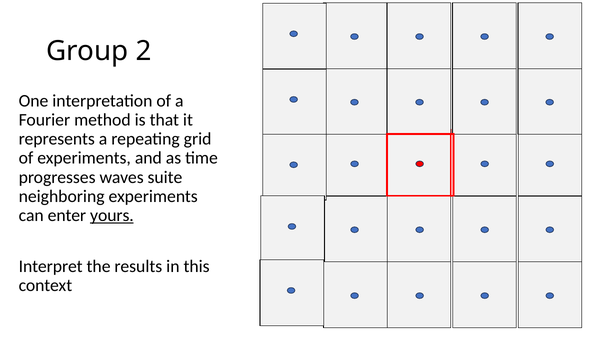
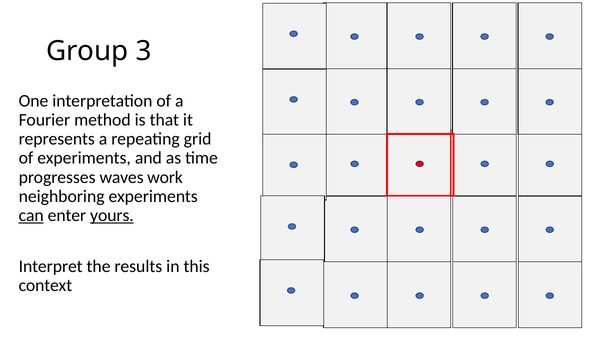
2: 2 -> 3
suite: suite -> work
can underline: none -> present
